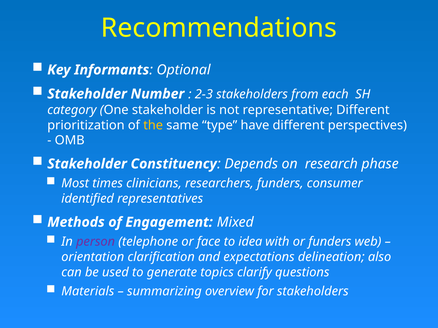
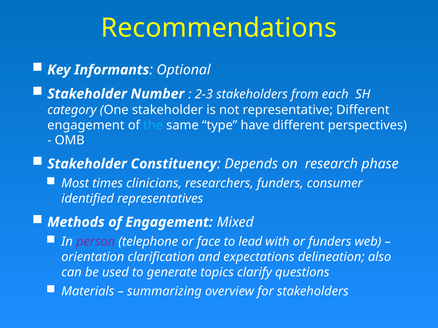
prioritization at (86, 125): prioritization -> engagement
the colour: yellow -> light blue
idea: idea -> lead
